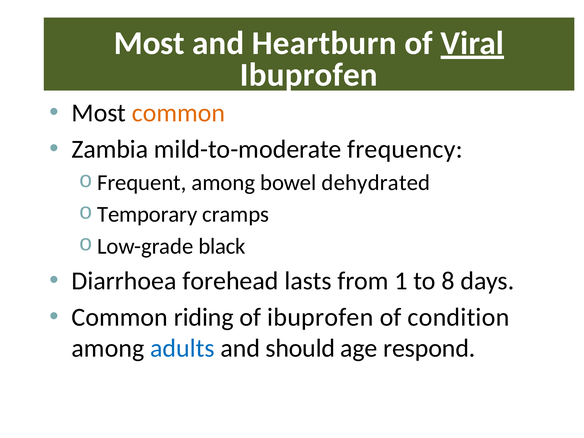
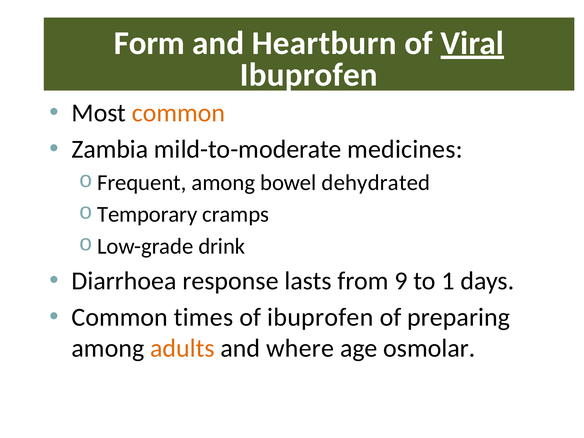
Most at (149, 43): Most -> Form
frequency: frequency -> medicines
black: black -> drink
forehead: forehead -> response
1: 1 -> 9
8: 8 -> 1
riding: riding -> times
condition: condition -> preparing
adults colour: blue -> orange
should: should -> where
respond: respond -> osmolar
